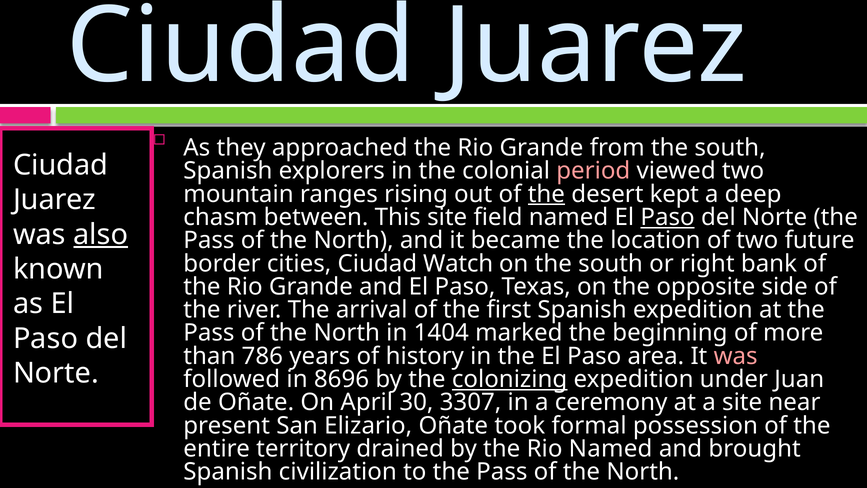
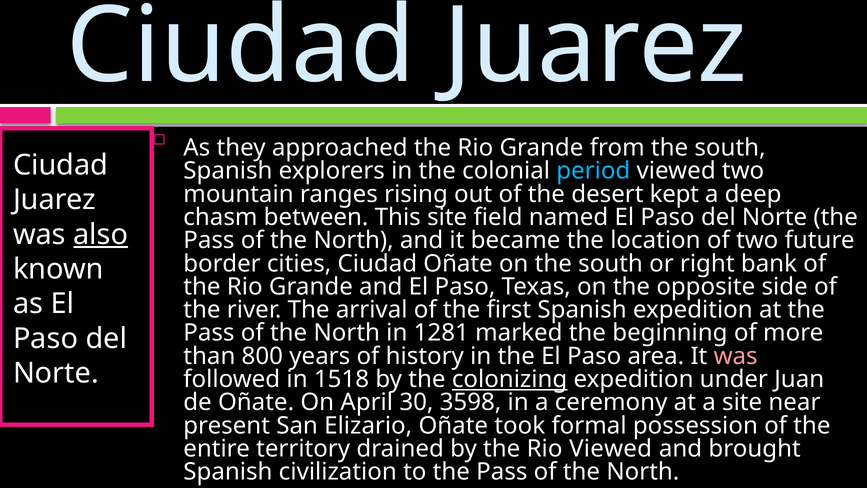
period colour: pink -> light blue
the at (546, 194) underline: present -> none
Paso at (668, 217) underline: present -> none
Ciudad Watch: Watch -> Oñate
1404: 1404 -> 1281
786: 786 -> 800
8696: 8696 -> 1518
3307: 3307 -> 3598
Rio Named: Named -> Viewed
